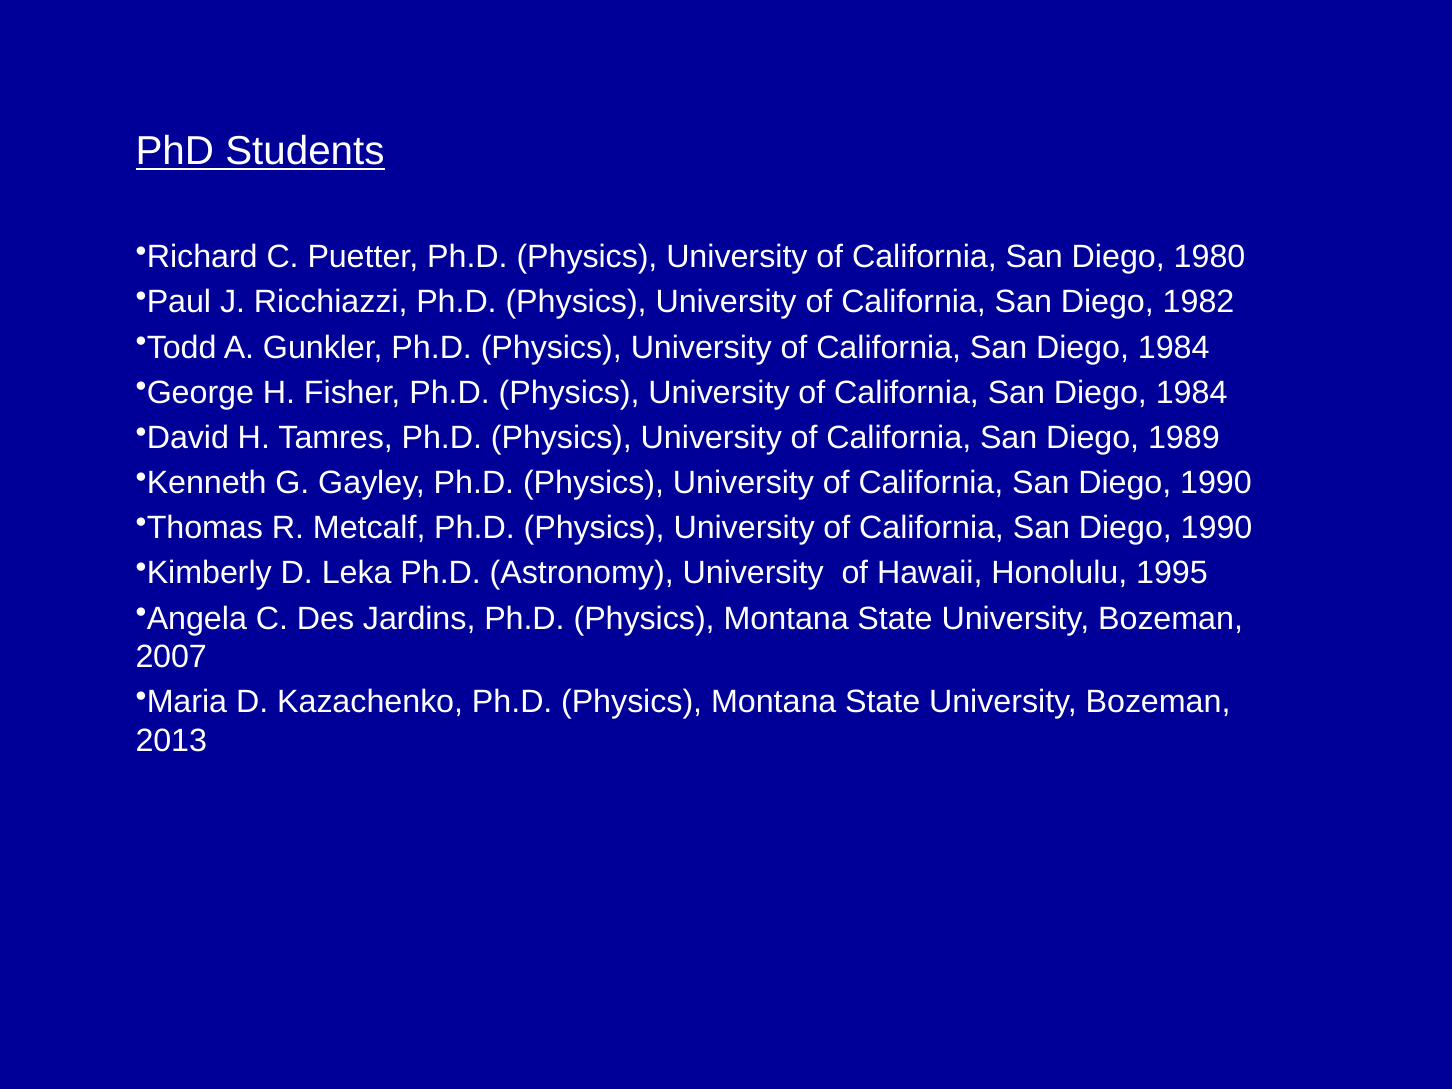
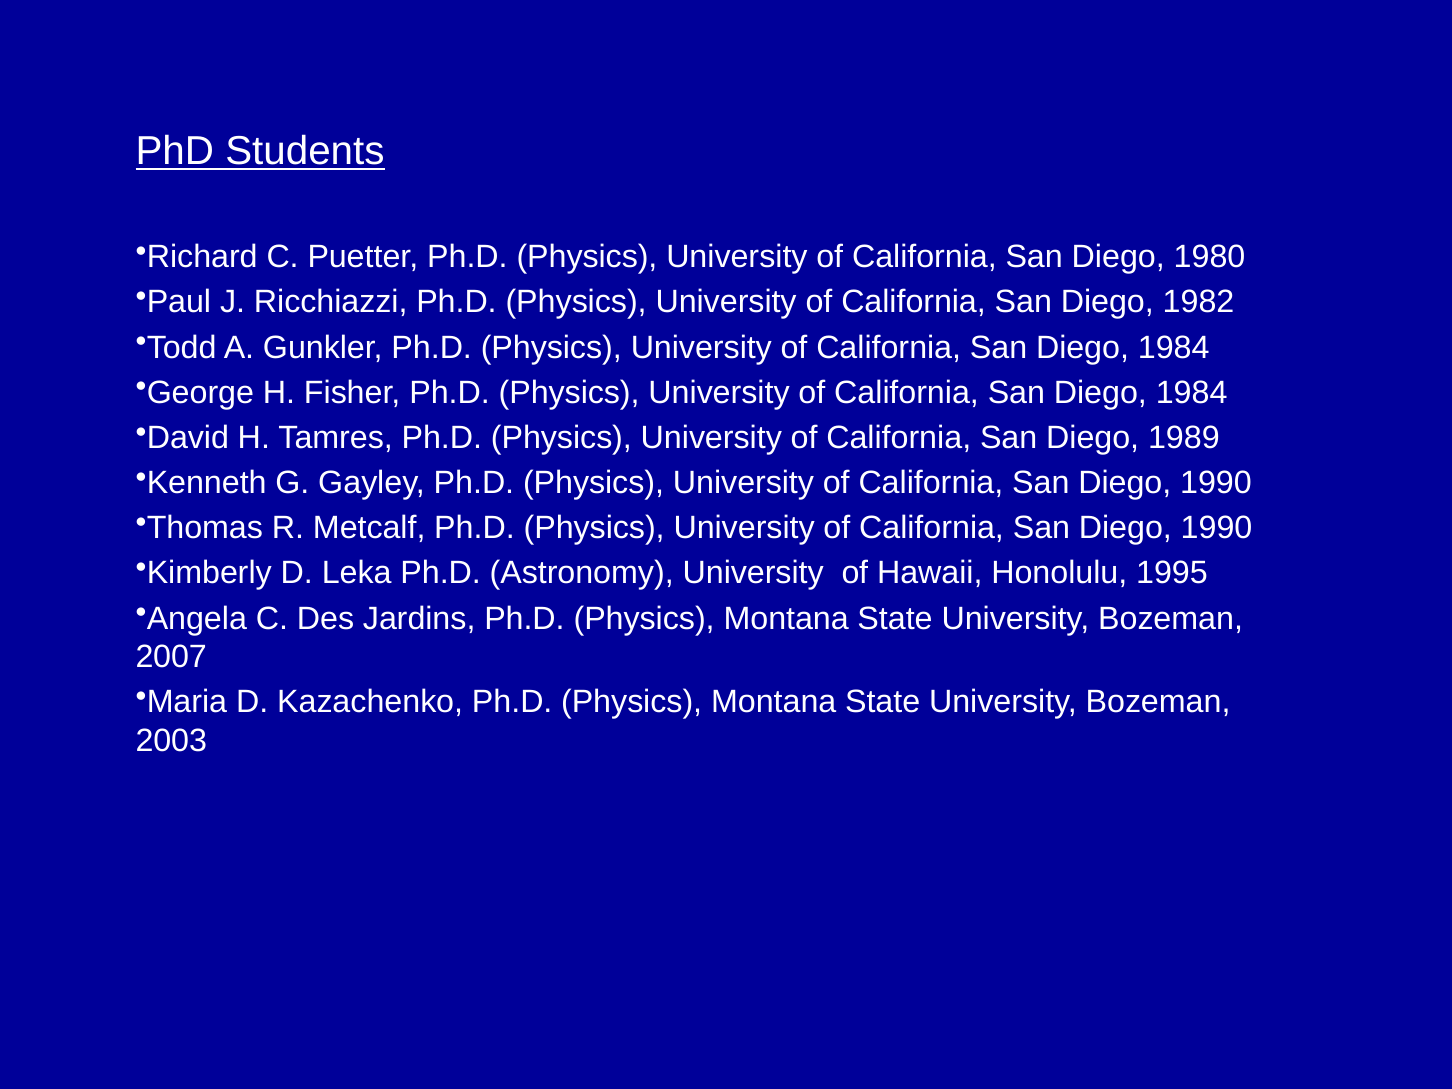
2013: 2013 -> 2003
